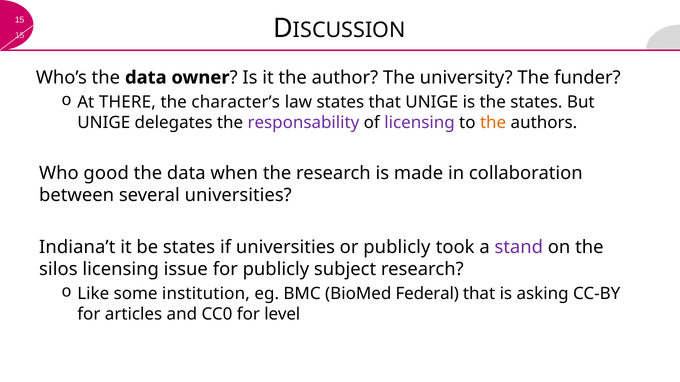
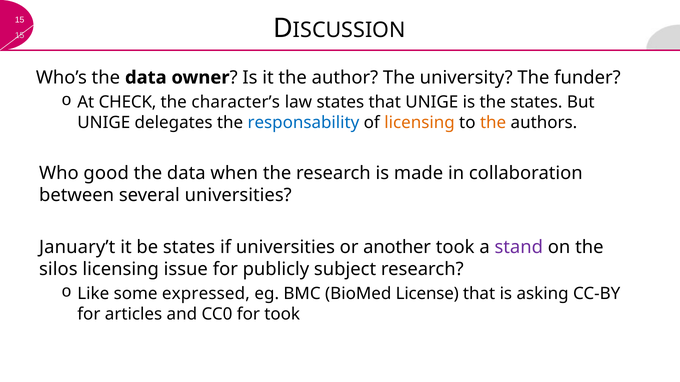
THERE: THERE -> CHECK
responsability colour: purple -> blue
licensing at (419, 123) colour: purple -> orange
Indiana’t: Indiana’t -> January’t
or publicly: publicly -> another
institution: institution -> expressed
Federal: Federal -> License
for level: level -> took
